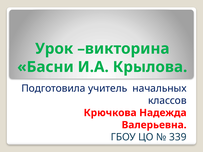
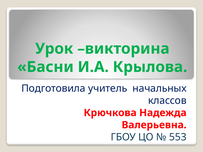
339: 339 -> 553
